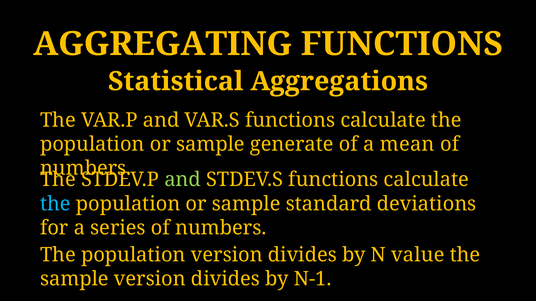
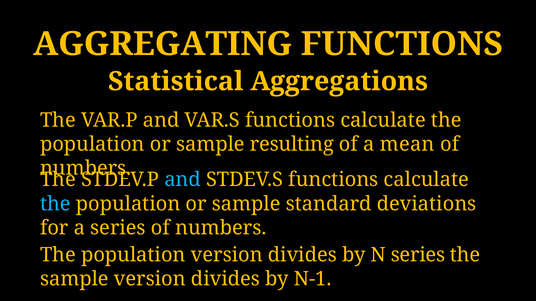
generate: generate -> resulting
and at (183, 180) colour: light green -> light blue
N value: value -> series
